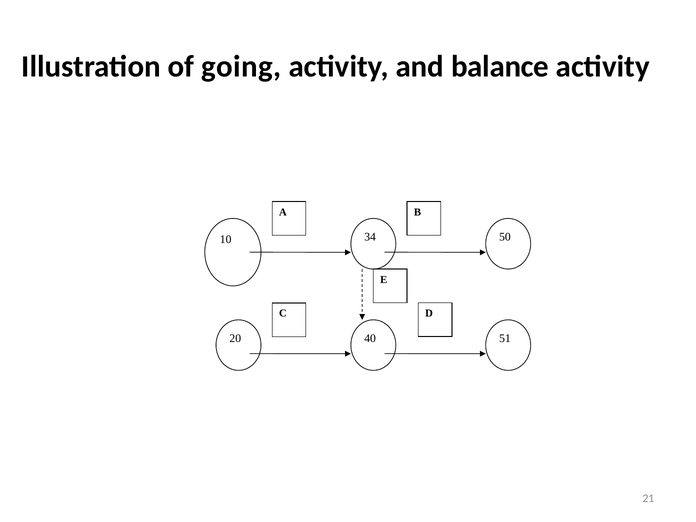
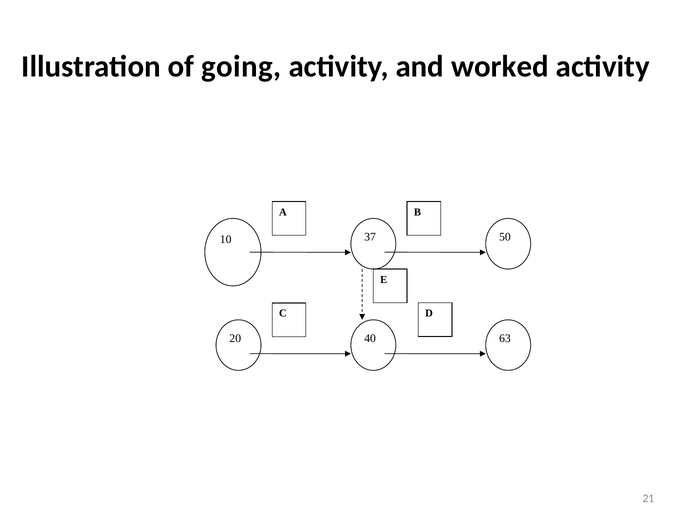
balance: balance -> worked
34: 34 -> 37
51: 51 -> 63
